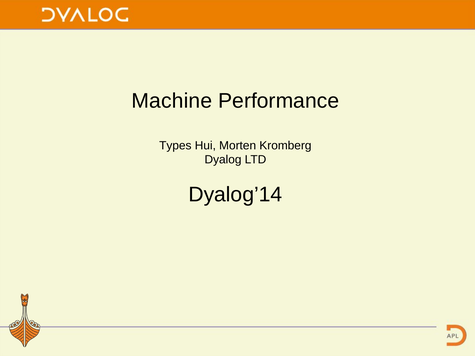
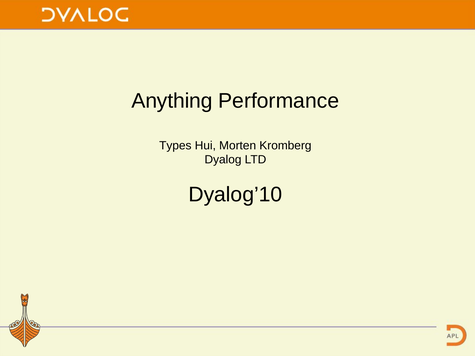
Machine: Machine -> Anything
Dyalog’14: Dyalog’14 -> Dyalog’10
